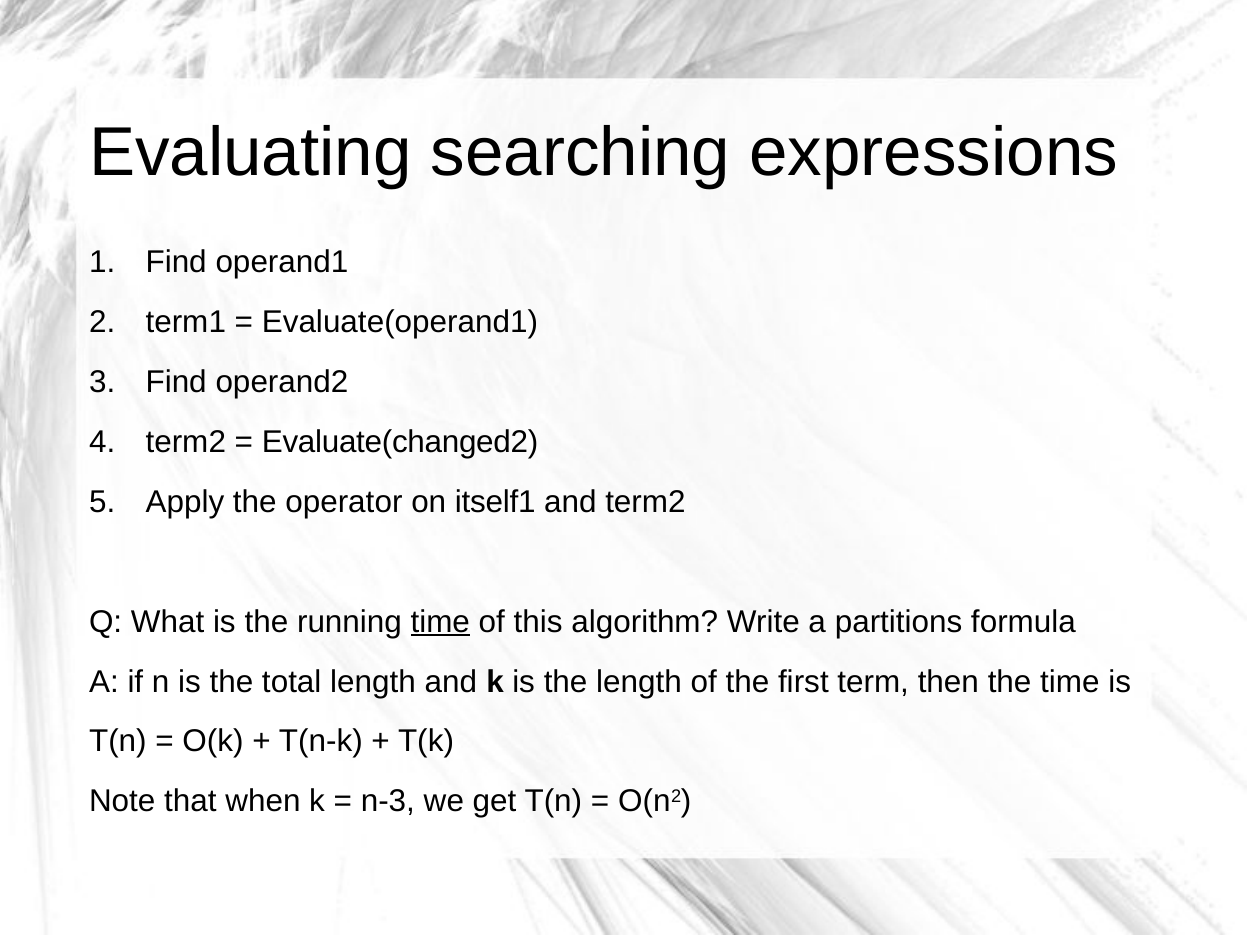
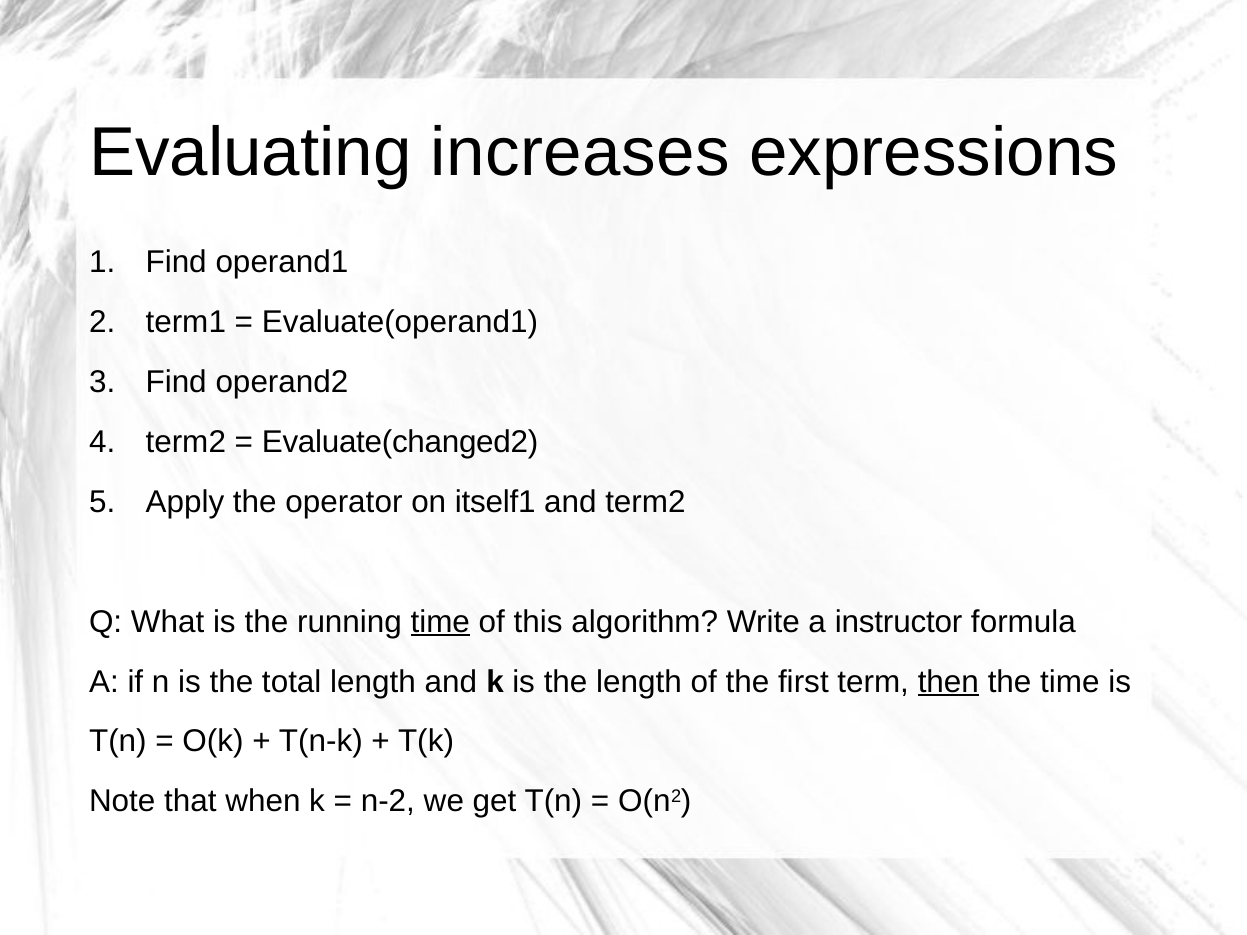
searching: searching -> increases
partitions: partitions -> instructor
then underline: none -> present
n-3: n-3 -> n-2
